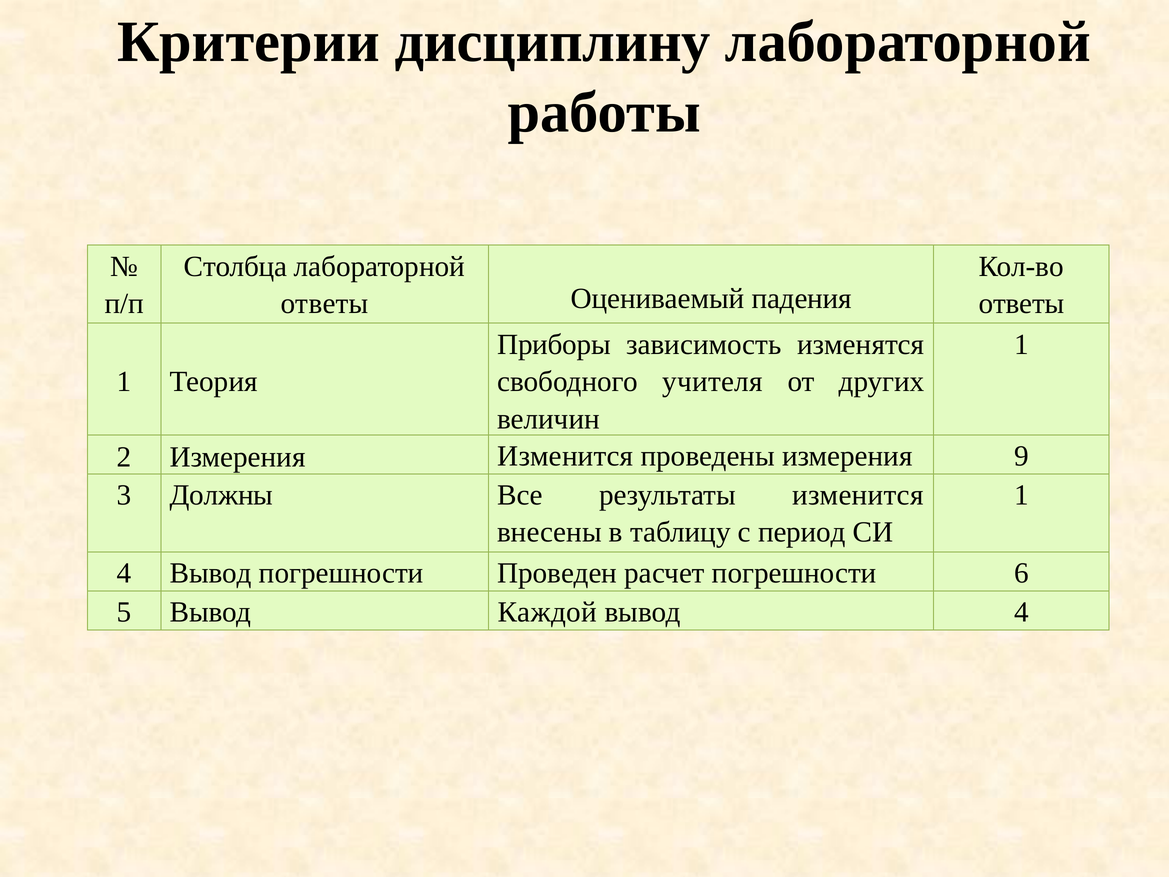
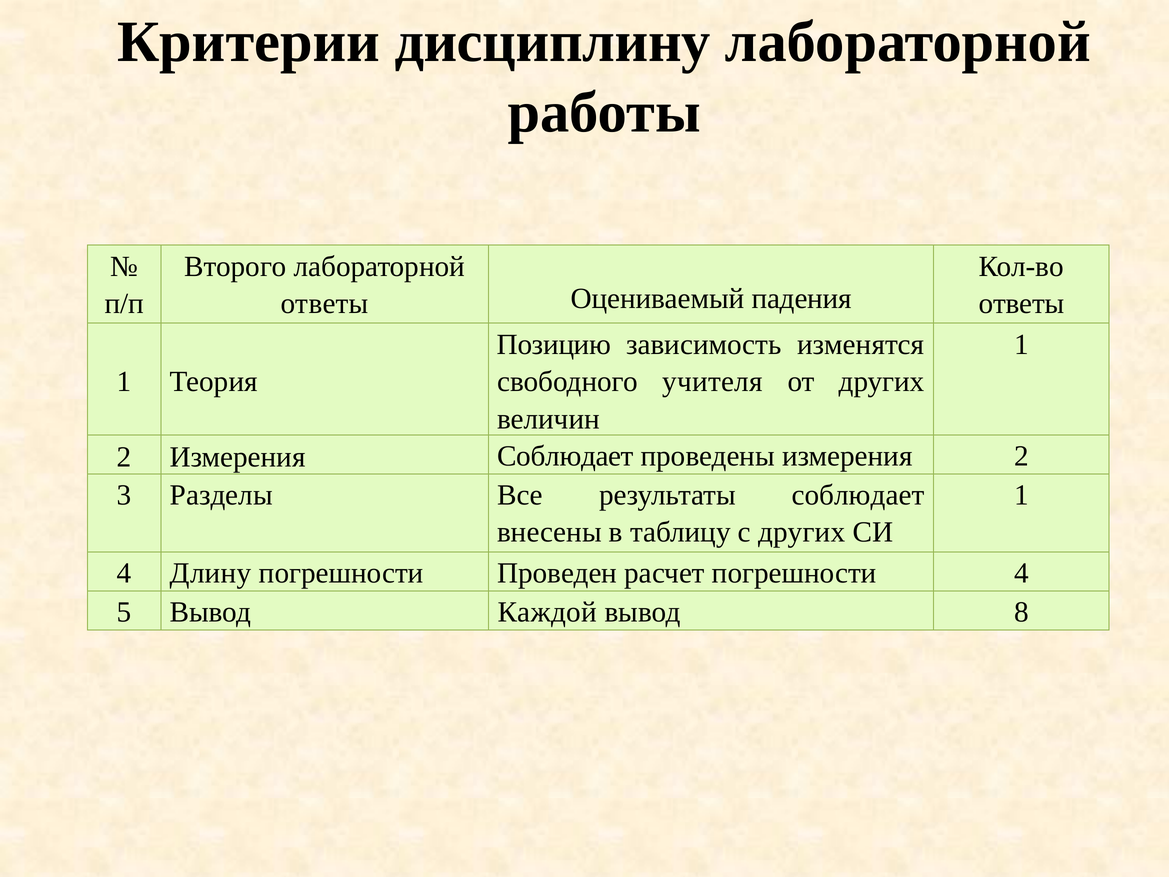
Столбца: Столбца -> Второго
Приборы: Приборы -> Позицию
Измерения Изменится: Изменится -> Соблюдает
измерения 9: 9 -> 2
Должны: Должны -> Разделы
результаты изменится: изменится -> соблюдает
с период: период -> других
4 Вывод: Вывод -> Длину
погрешности 6: 6 -> 4
вывод 4: 4 -> 8
